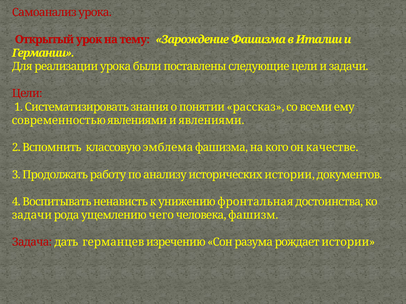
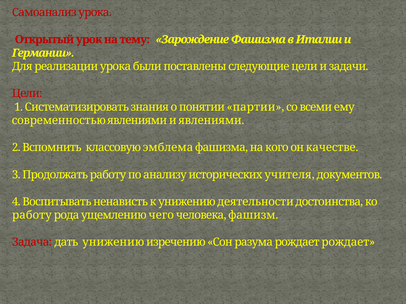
рассказ: рассказ -> партии
исторических истории: истории -> учителя
фронтальная: фронтальная -> деятельности
задачи at (32, 216): задачи -> работу
дать германцев: германцев -> унижению
рождает истории: истории -> рождает
